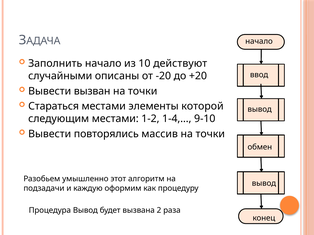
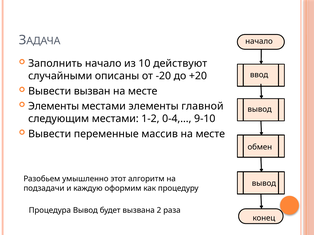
точки at (143, 91): точки -> месте
Стараться at (54, 106): Стараться -> Элементы
которой: которой -> главной
1-4,…: 1-4,… -> 0-4,…
повторялись: повторялись -> переменные
массив на точки: точки -> месте
